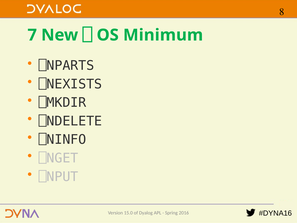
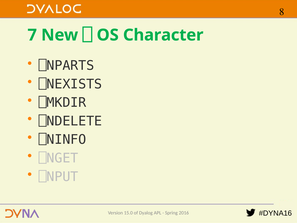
Minimum: Minimum -> Character
